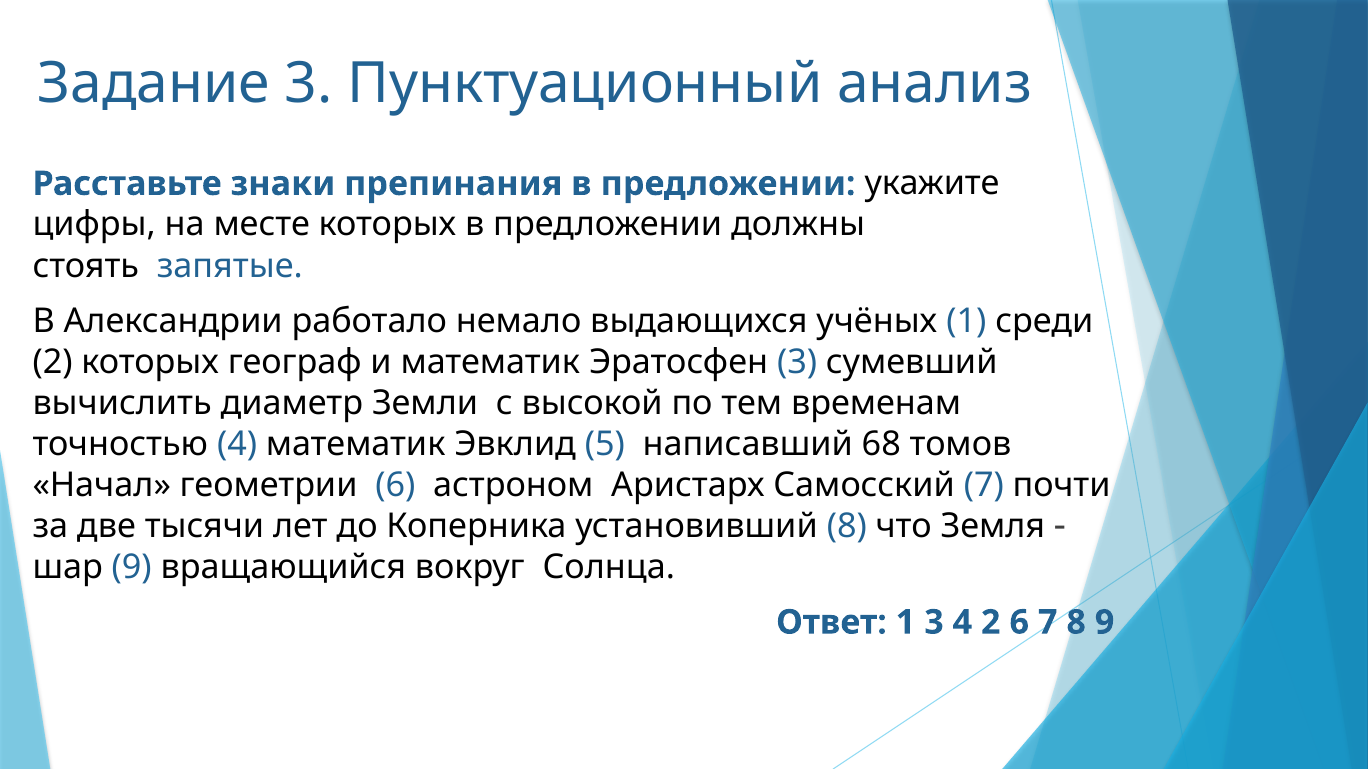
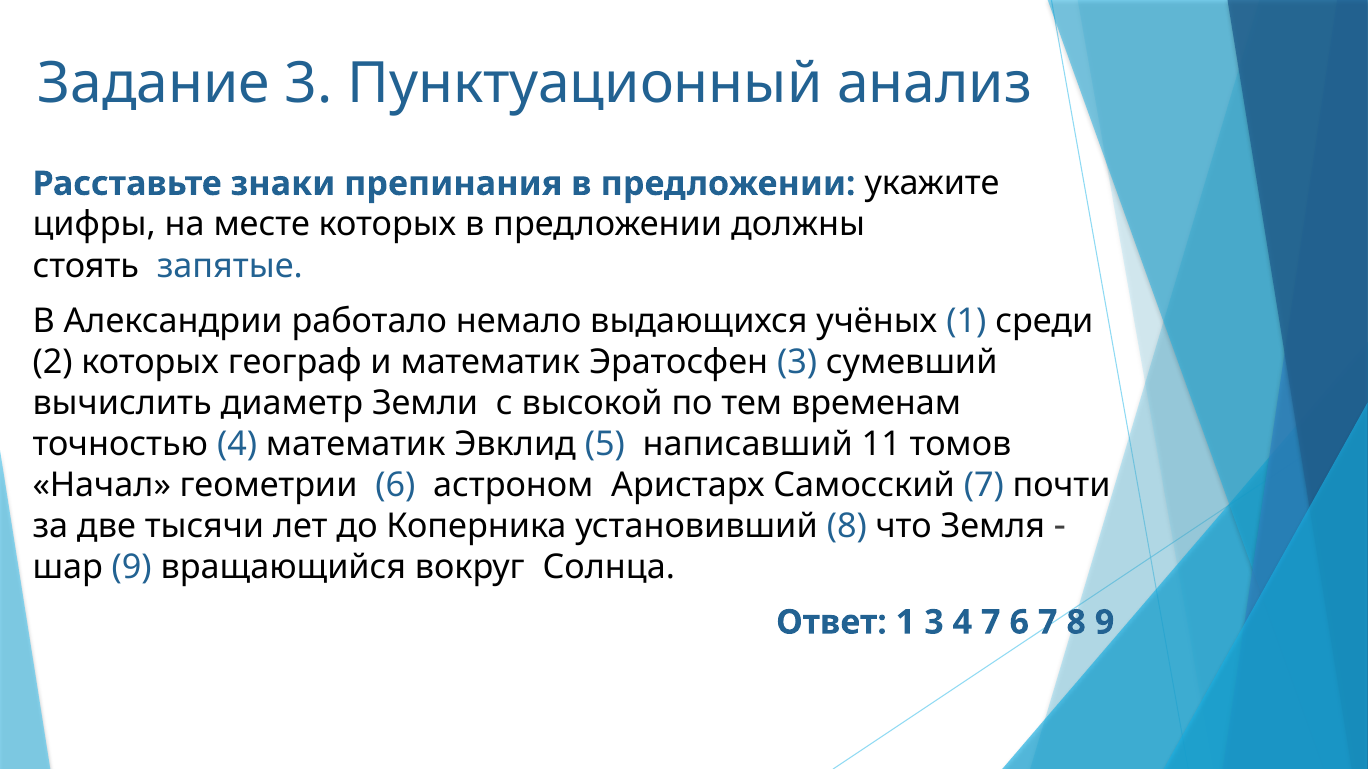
68: 68 -> 11
4 2: 2 -> 7
